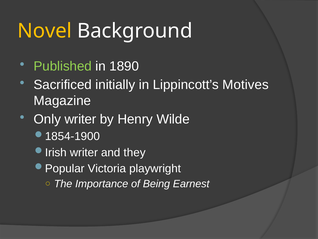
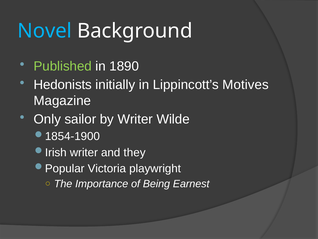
Novel colour: yellow -> light blue
Sacrificed: Sacrificed -> Hedonists
Only writer: writer -> sailor
by Henry: Henry -> Writer
